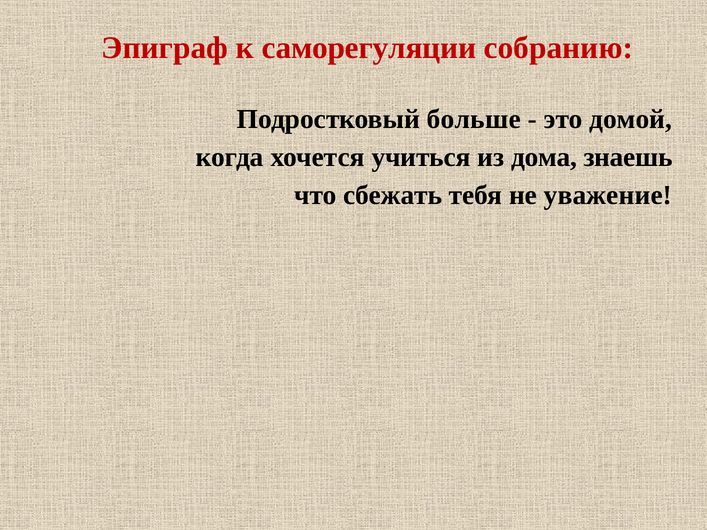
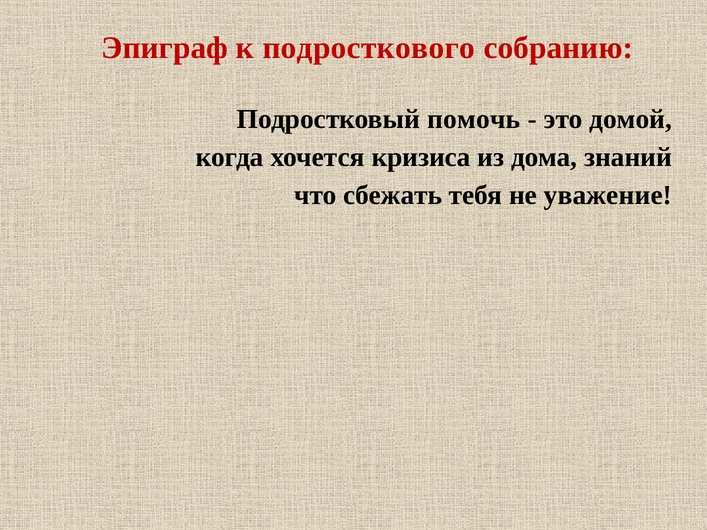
саморегуляции: саморегуляции -> подросткового
больше: больше -> помочь
учиться: учиться -> кризиса
знаешь: знаешь -> знаний
